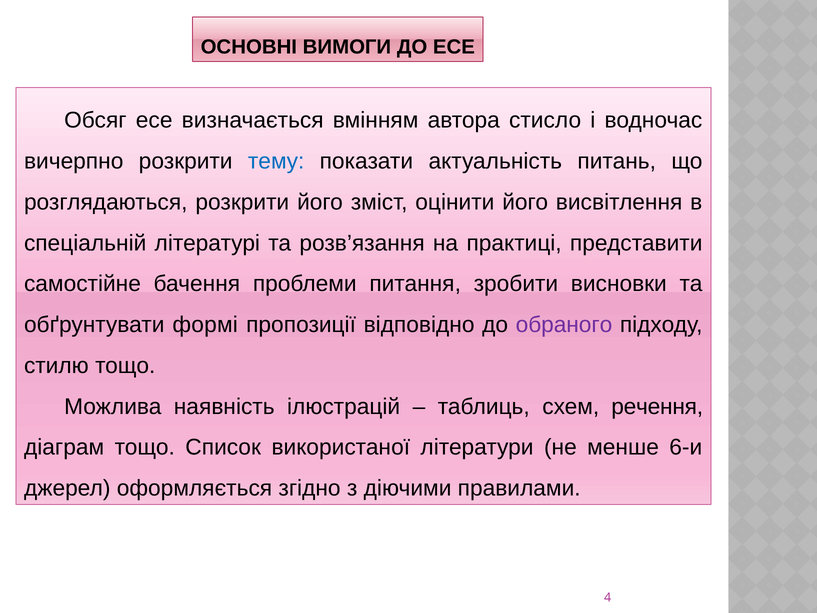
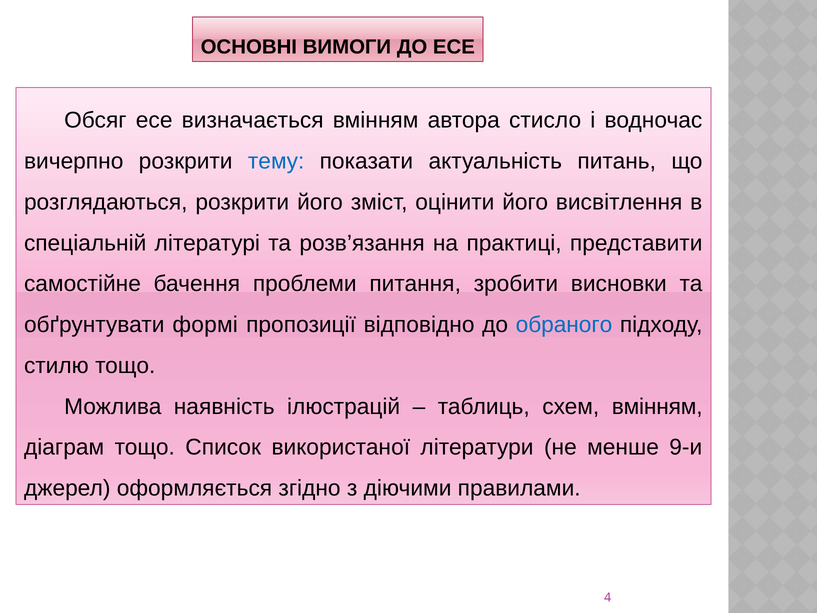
обраного colour: purple -> blue
схем речення: речення -> вмінням
6-и: 6-и -> 9-и
